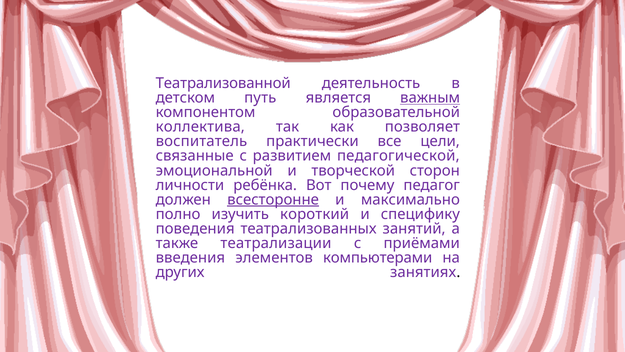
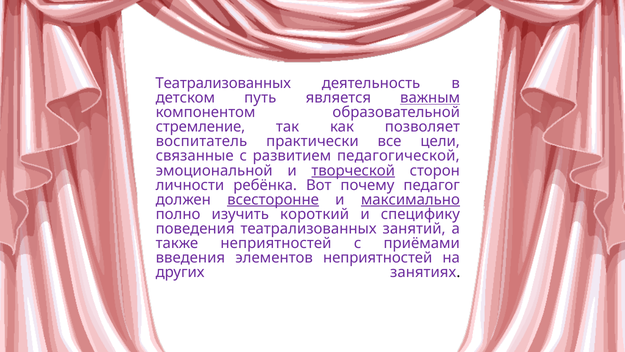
Театрализованной at (223, 83): Театрализованной -> Театрализованных
коллектива: коллектива -> стремление
творческой underline: none -> present
максимально underline: none -> present
также театрализации: театрализации -> неприятностей
элементов компьютерами: компьютерами -> неприятностей
